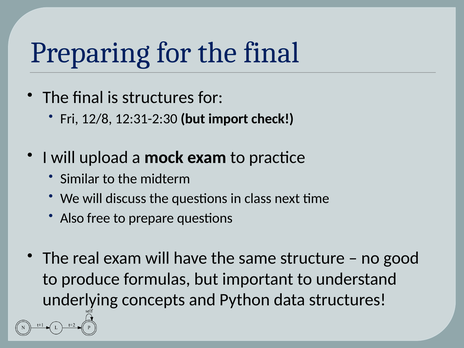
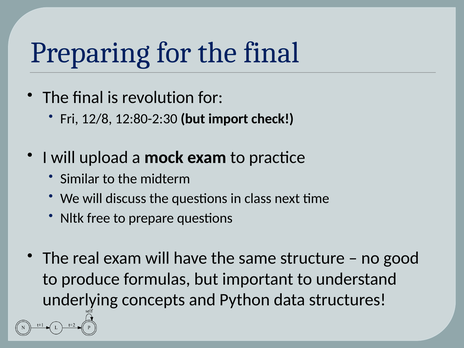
is structures: structures -> revolution
12:31-2:30: 12:31-2:30 -> 12:80-2:30
Also: Also -> Nltk
